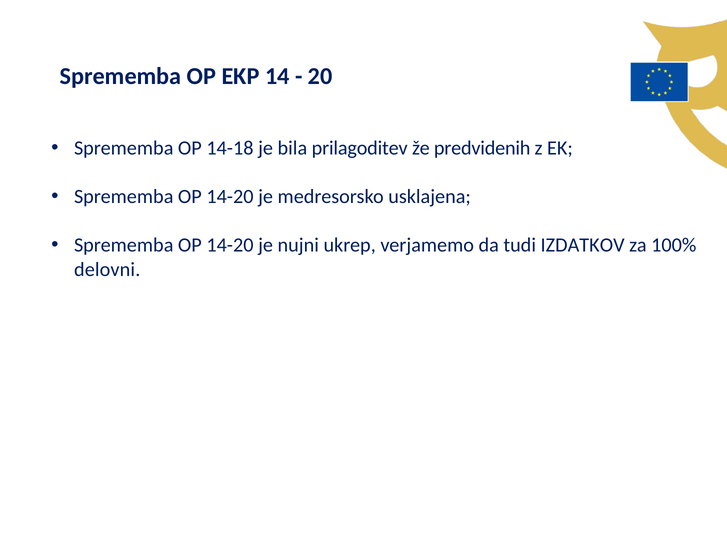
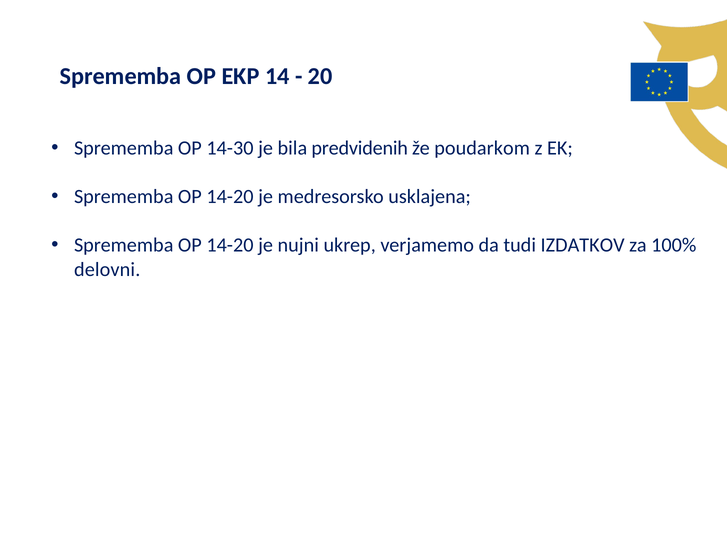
14-18: 14-18 -> 14-30
prilagoditev: prilagoditev -> predvidenih
predvidenih: predvidenih -> poudarkom
